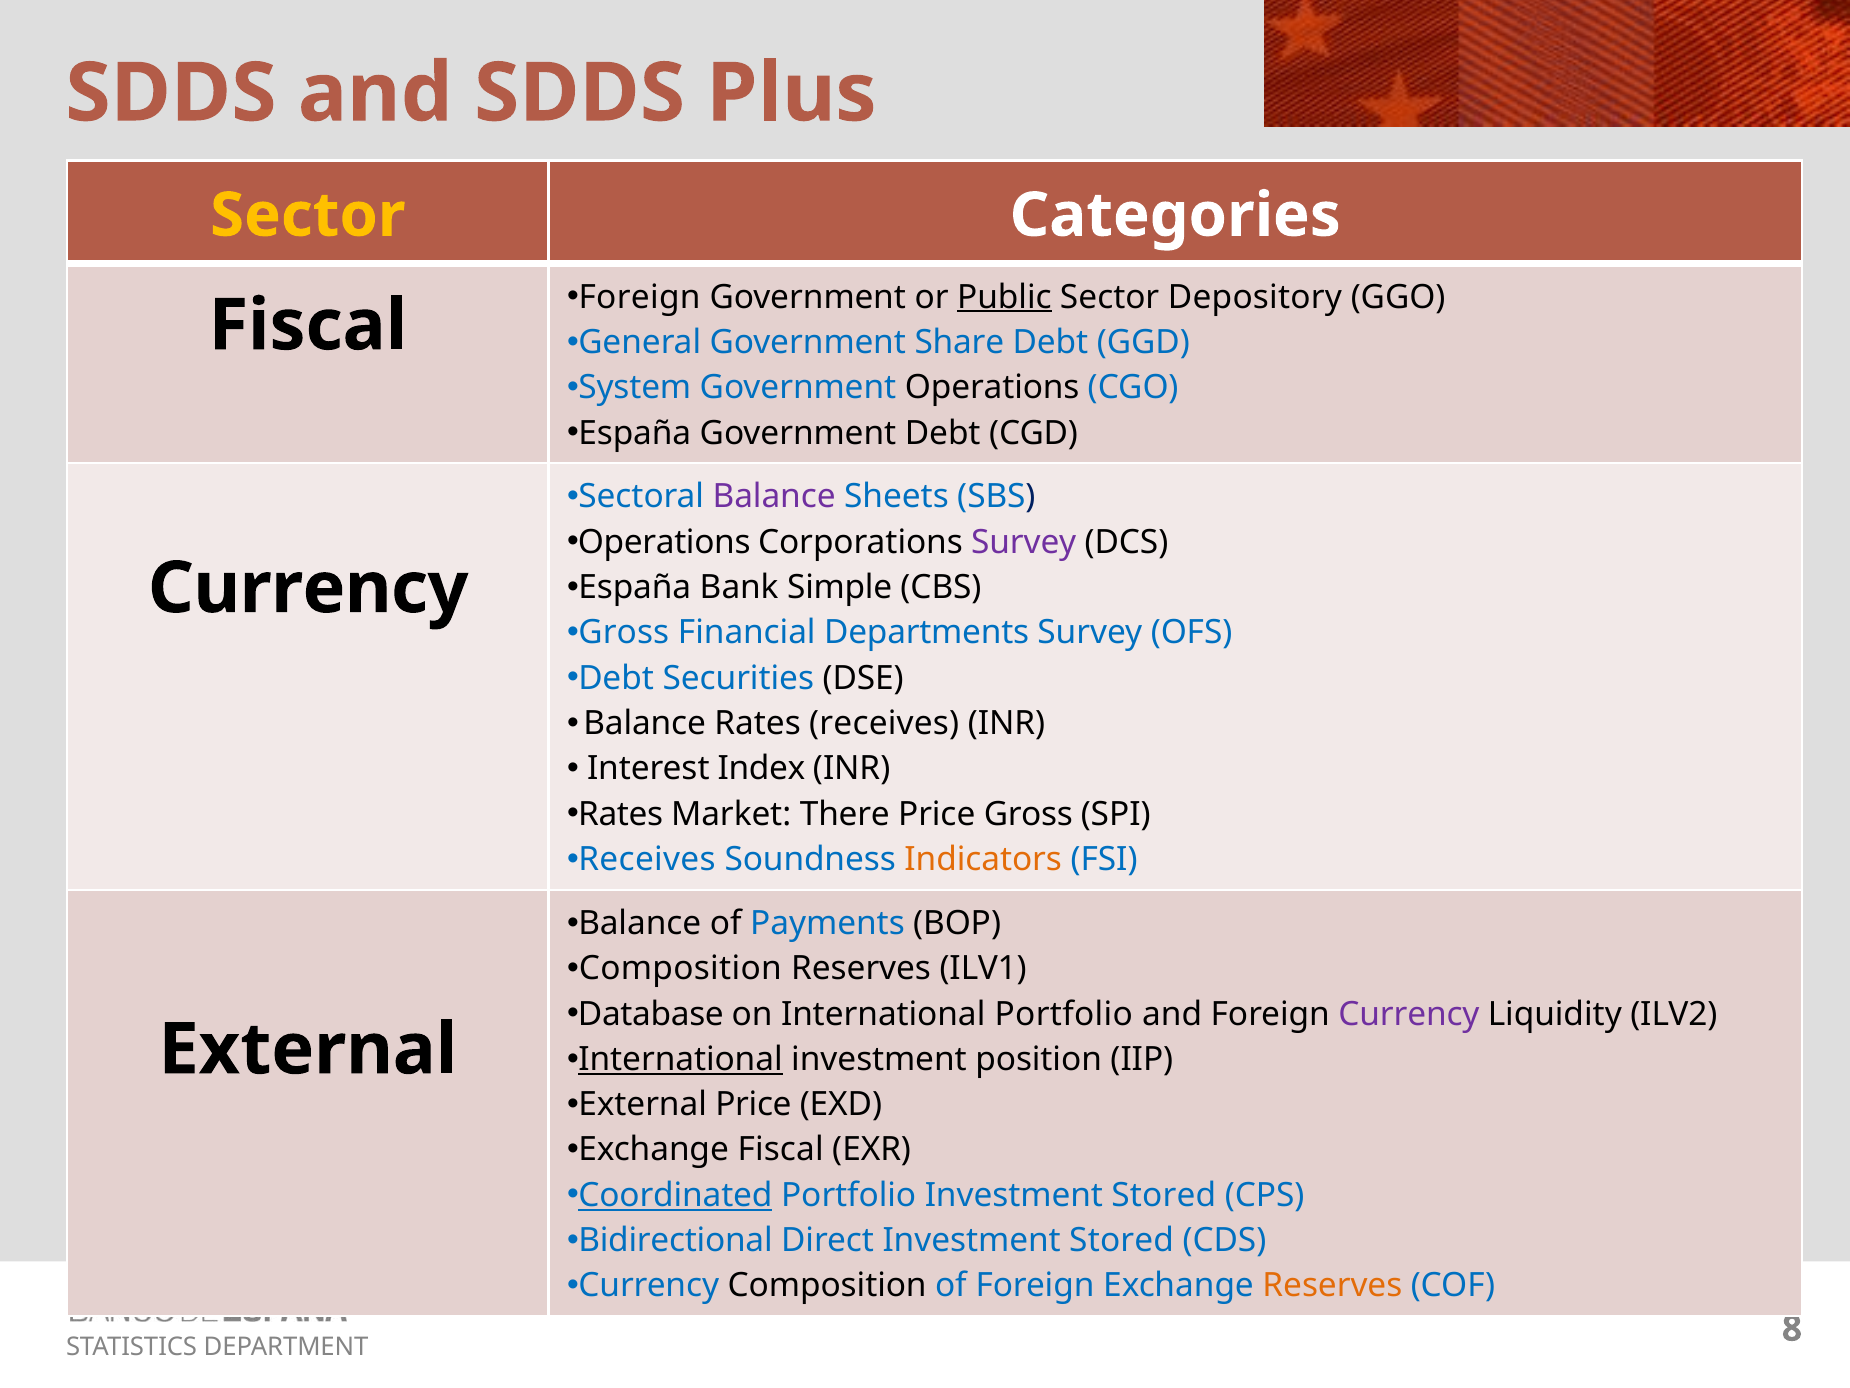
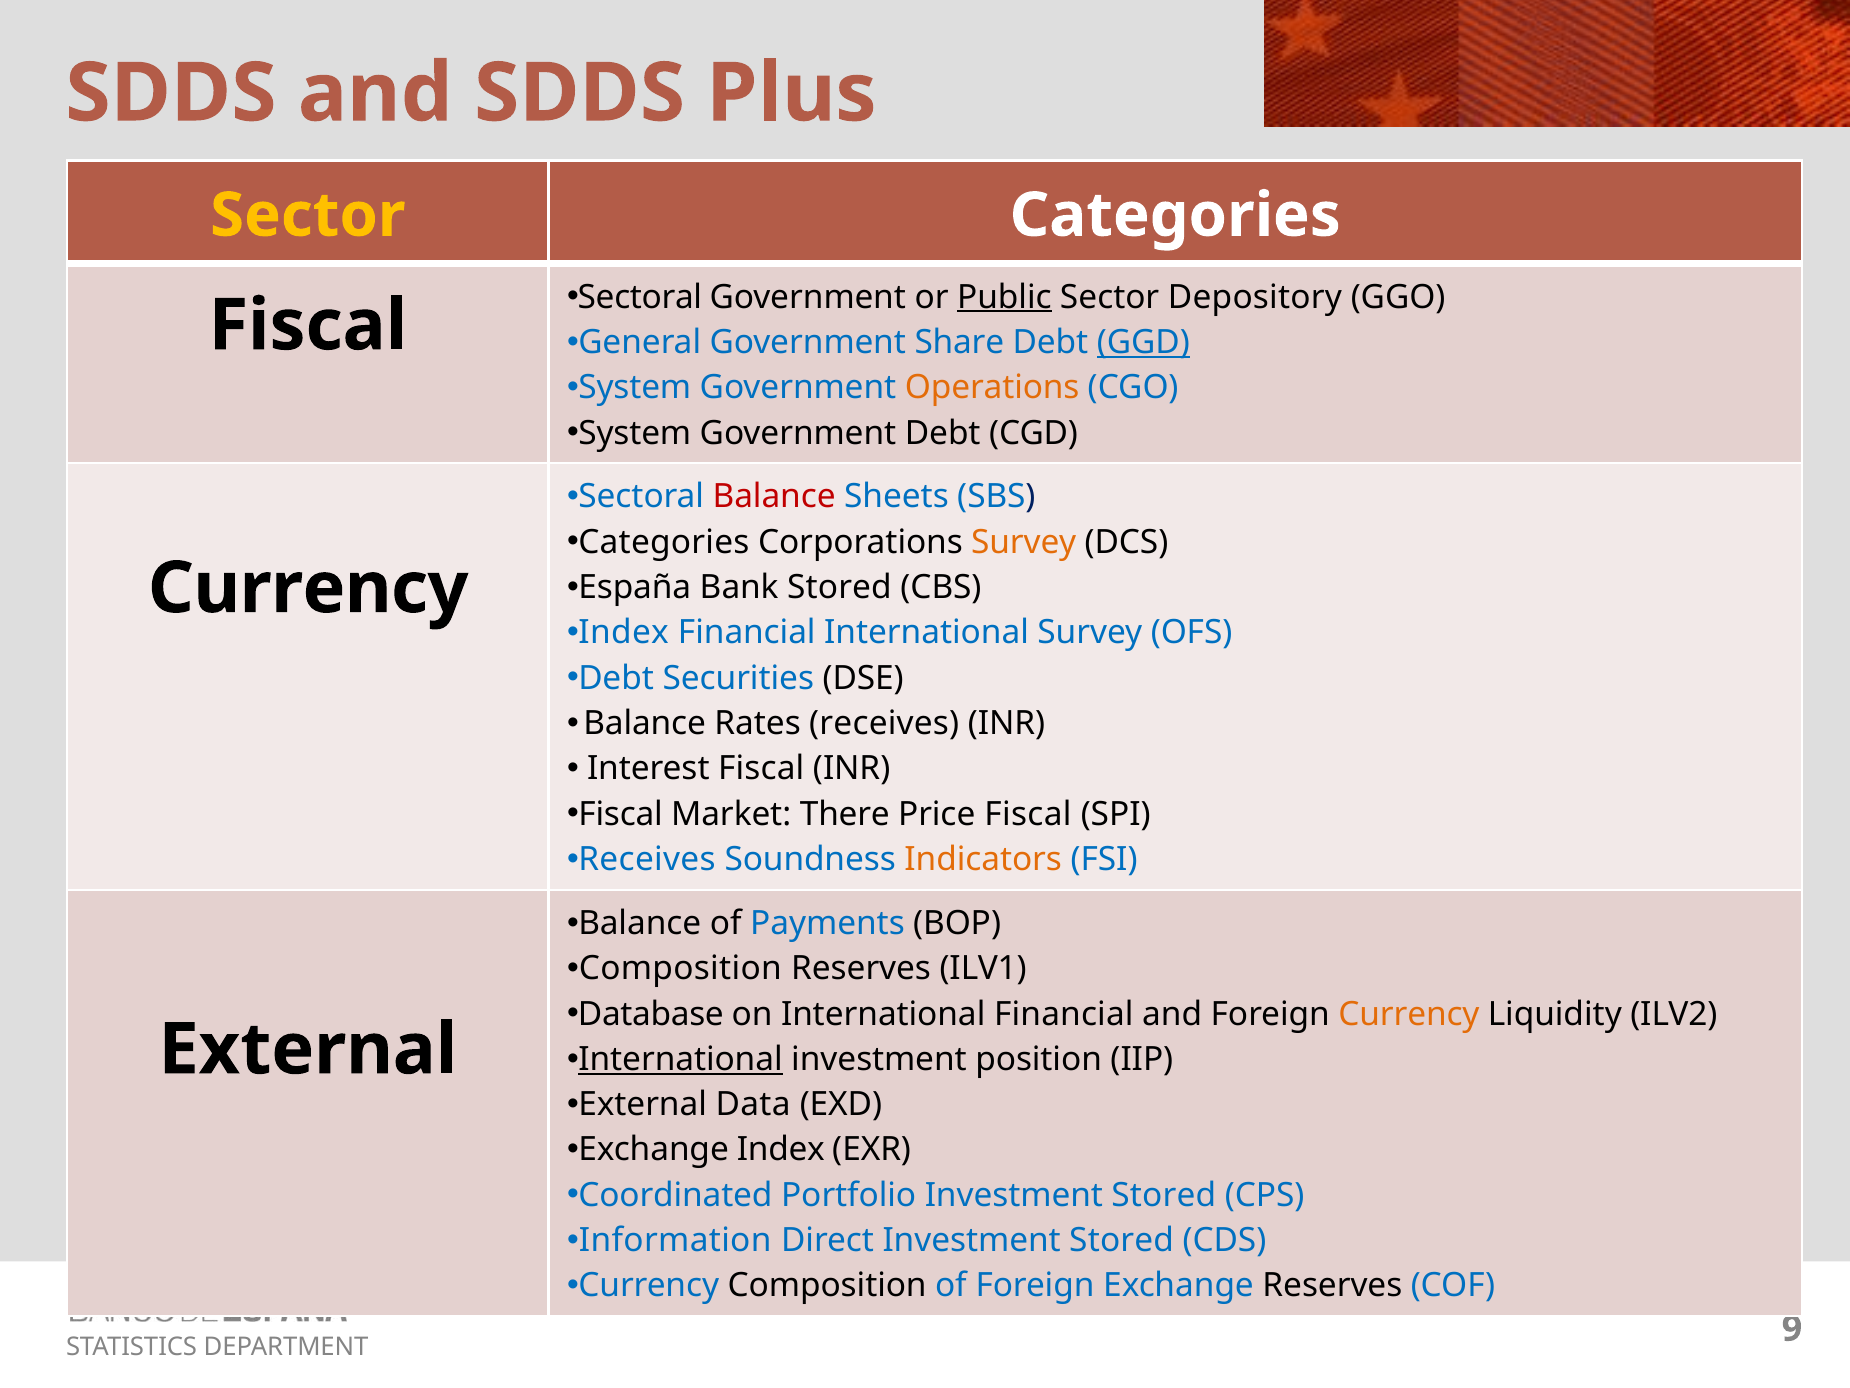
Foreign at (640, 297): Foreign -> Sectoral
GGD underline: none -> present
Operations at (992, 388) colour: black -> orange
España at (635, 433): España -> System
Balance at (774, 497) colour: purple -> red
Operations at (664, 542): Operations -> Categories
Survey at (1024, 542) colour: purple -> orange
Bank Simple: Simple -> Stored
Gross at (624, 633): Gross -> Index
Financial Departments: Departments -> International
Interest Index: Index -> Fiscal
Rates at (621, 814): Rates -> Fiscal
Price Gross: Gross -> Fiscal
International Portfolio: Portfolio -> Financial
Currency at (1409, 1014) colour: purple -> orange
External Price: Price -> Data
Exchange Fiscal: Fiscal -> Index
Coordinated underline: present -> none
Bidirectional: Bidirectional -> Information
Reserves at (1332, 1285) colour: orange -> black
8: 8 -> 9
